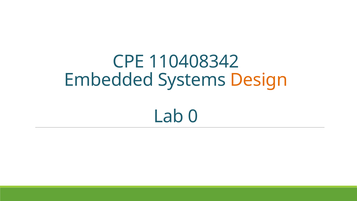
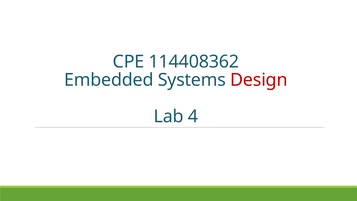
110408342: 110408342 -> 114408362
Design colour: orange -> red
0: 0 -> 4
